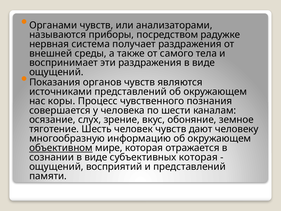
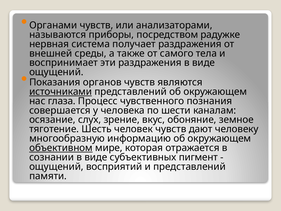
источниками underline: none -> present
коры: коры -> глаза
субъективных которая: которая -> пигмент
